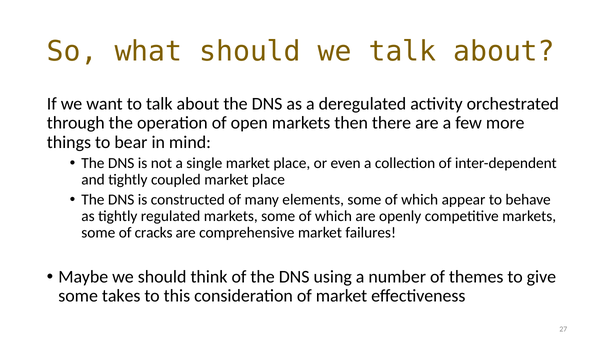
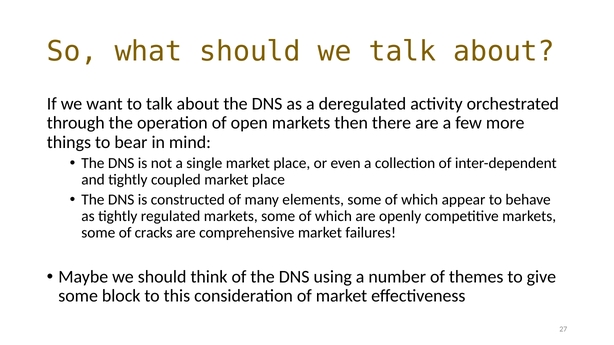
takes: takes -> block
